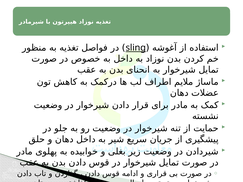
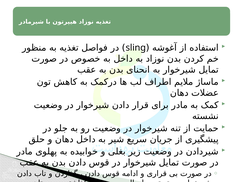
sling underline: present -> none
